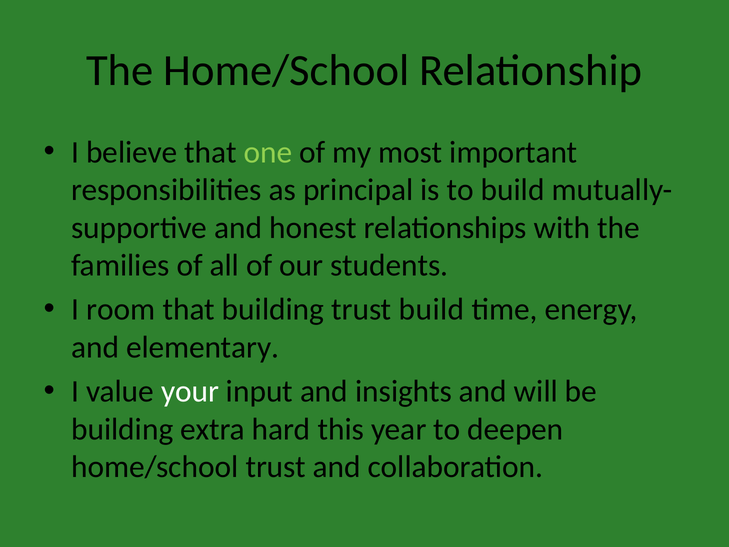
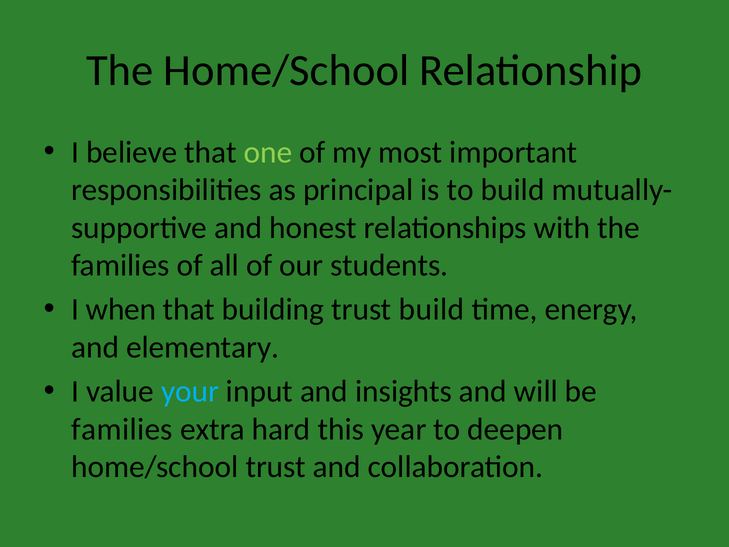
room: room -> when
your colour: white -> light blue
building at (122, 429): building -> families
